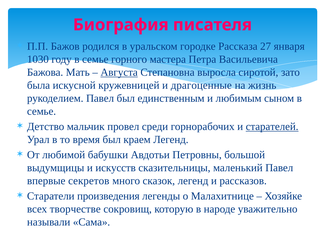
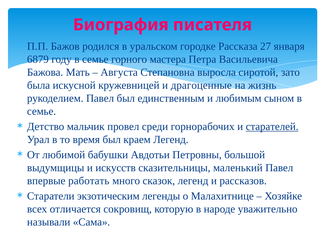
1030: 1030 -> 6879
Августа underline: present -> none
секретов: секретов -> работать
произведения: произведения -> экзотическим
творчестве: творчестве -> отличается
